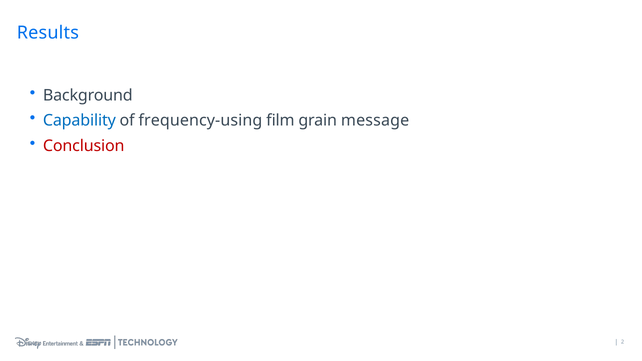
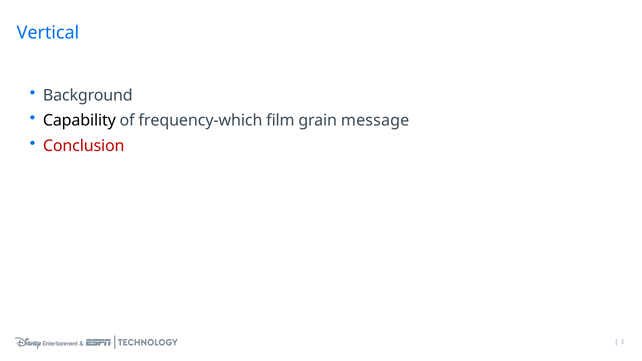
Results: Results -> Vertical
Capability colour: blue -> black
frequency-using: frequency-using -> frequency-which
